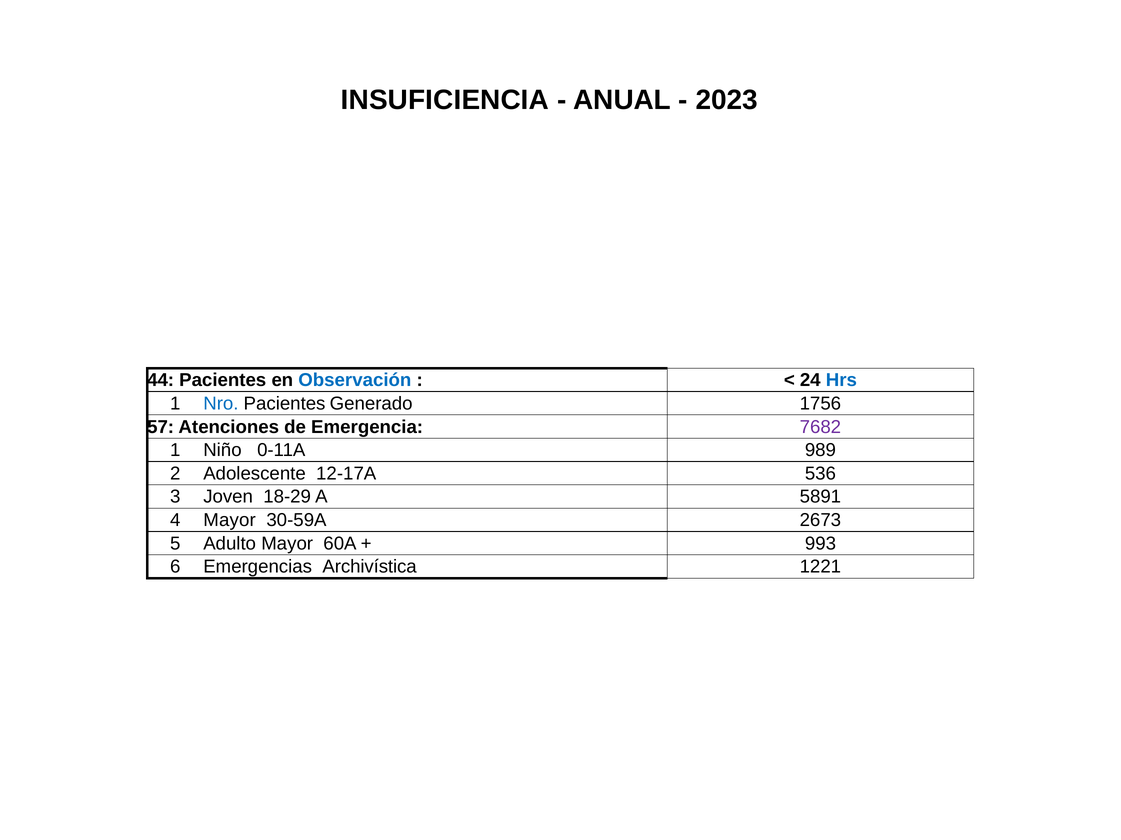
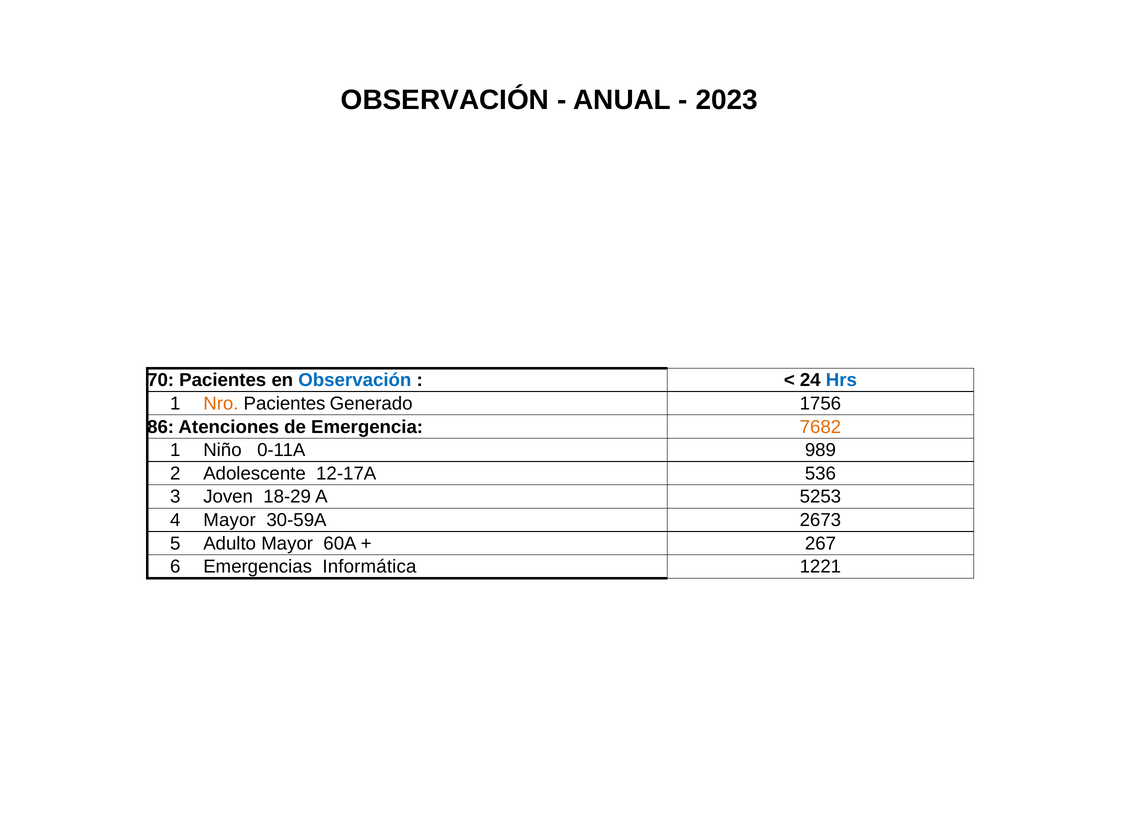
INSUFICIENCIA at (445, 100): INSUFICIENCIA -> OBSERVACIÓN
44: 44 -> 70
Nro colour: blue -> orange
57: 57 -> 86
7682 colour: purple -> orange
5891: 5891 -> 5253
993: 993 -> 267
Archivística: Archivística -> Informática
